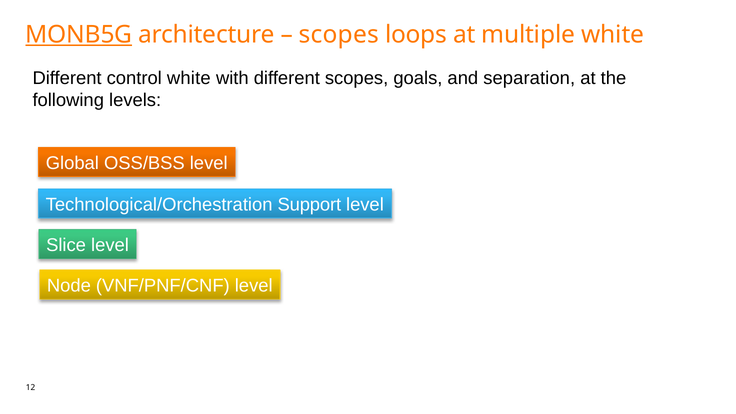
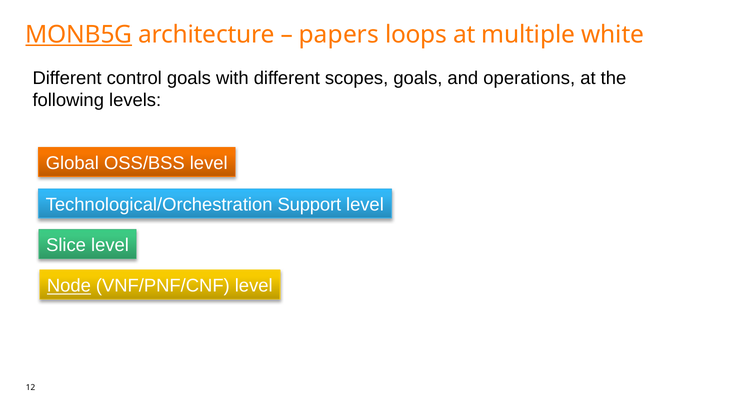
scopes at (339, 35): scopes -> papers
control white: white -> goals
separation: separation -> operations
Node underline: none -> present
